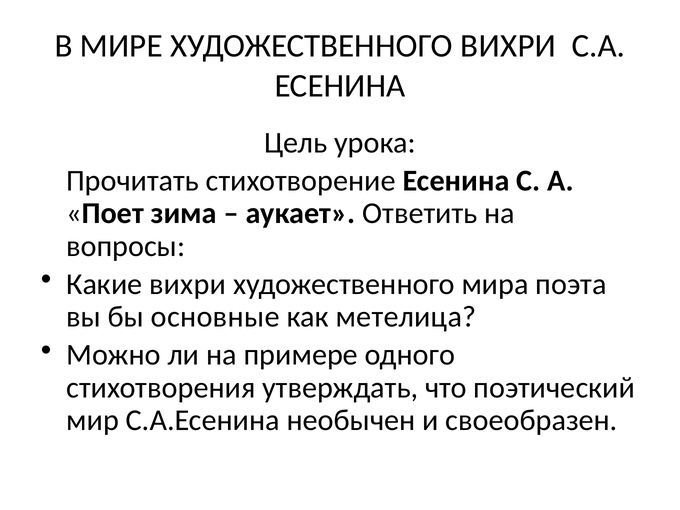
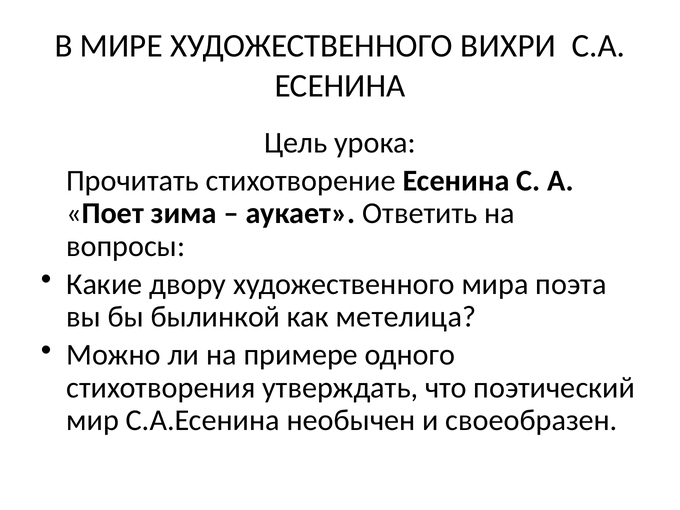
Какие вихри: вихри -> двору
основные: основные -> былинкой
